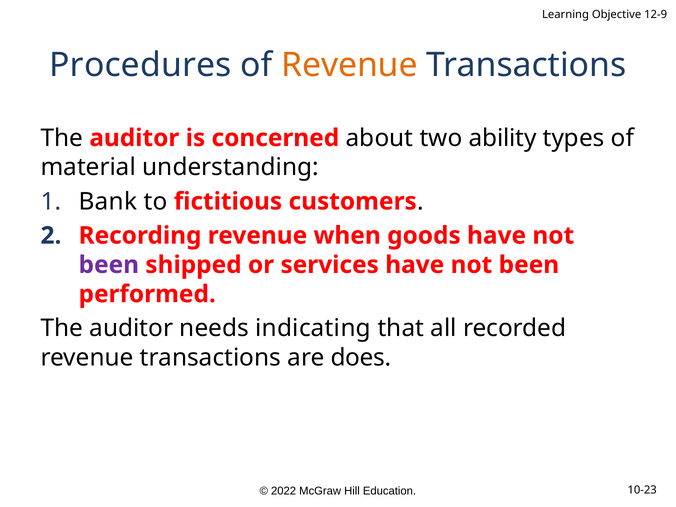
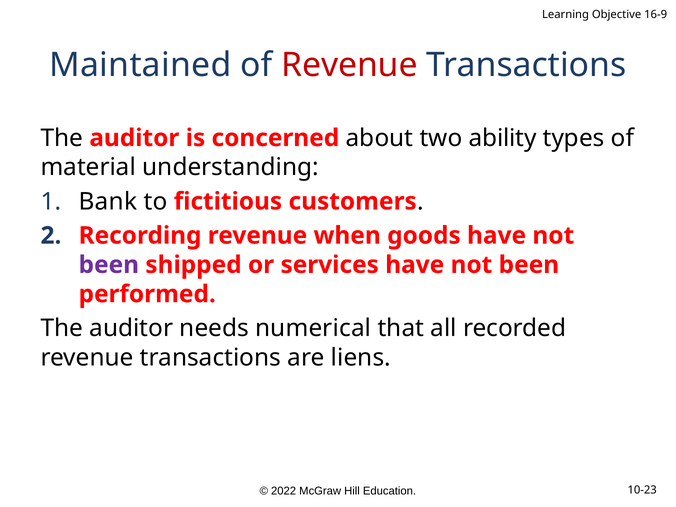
12-9: 12-9 -> 16-9
Procedures: Procedures -> Maintained
Revenue at (349, 65) colour: orange -> red
indicating: indicating -> numerical
does: does -> liens
